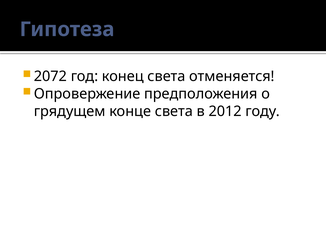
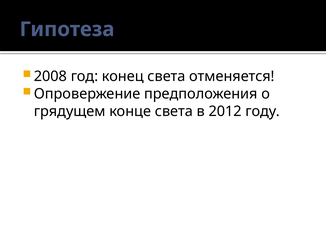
2072: 2072 -> 2008
